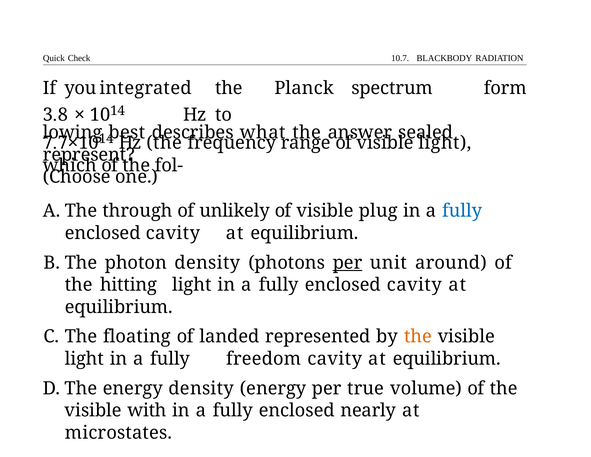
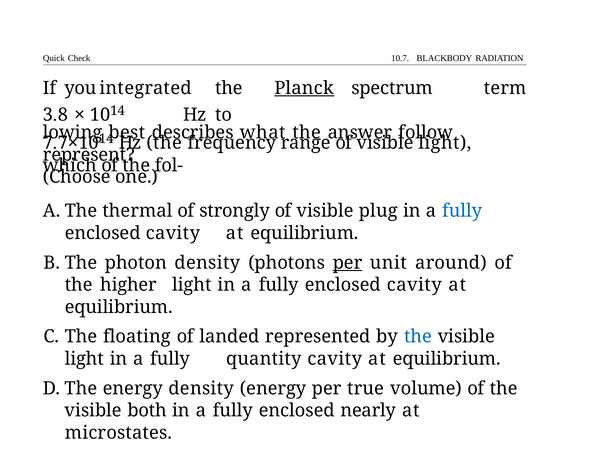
Planck underline: none -> present
form: form -> term
sealed: sealed -> follow
through: through -> thermal
unlikely: unlikely -> strongly
hitting: hitting -> higher
the at (418, 336) colour: orange -> blue
freedom: freedom -> quantity
with: with -> both
